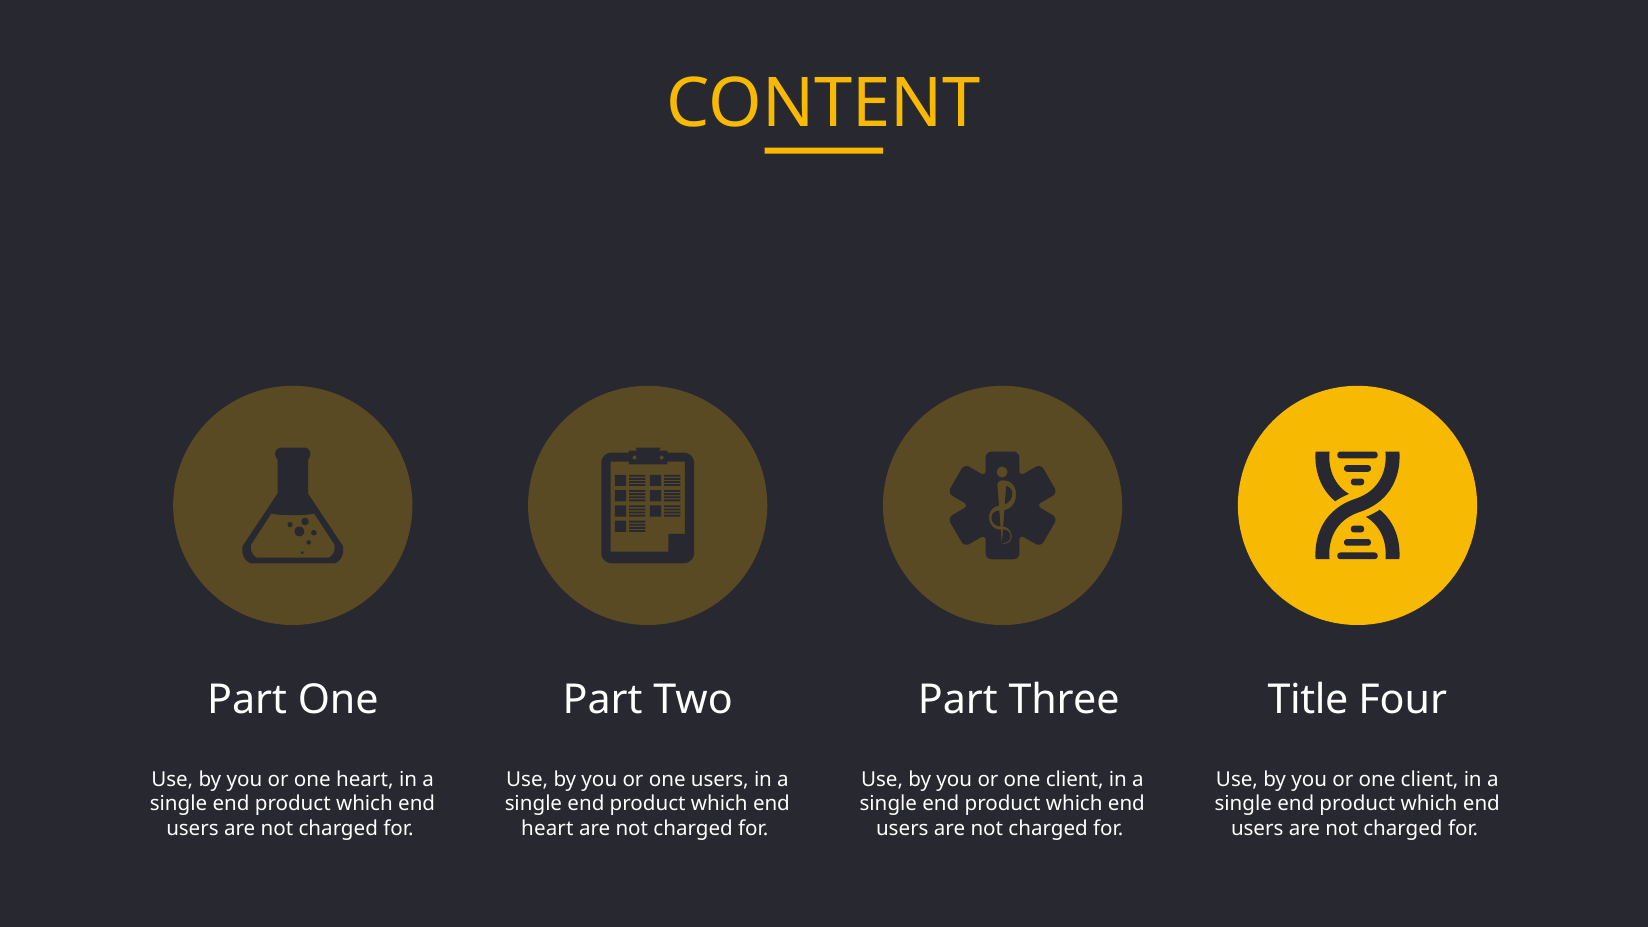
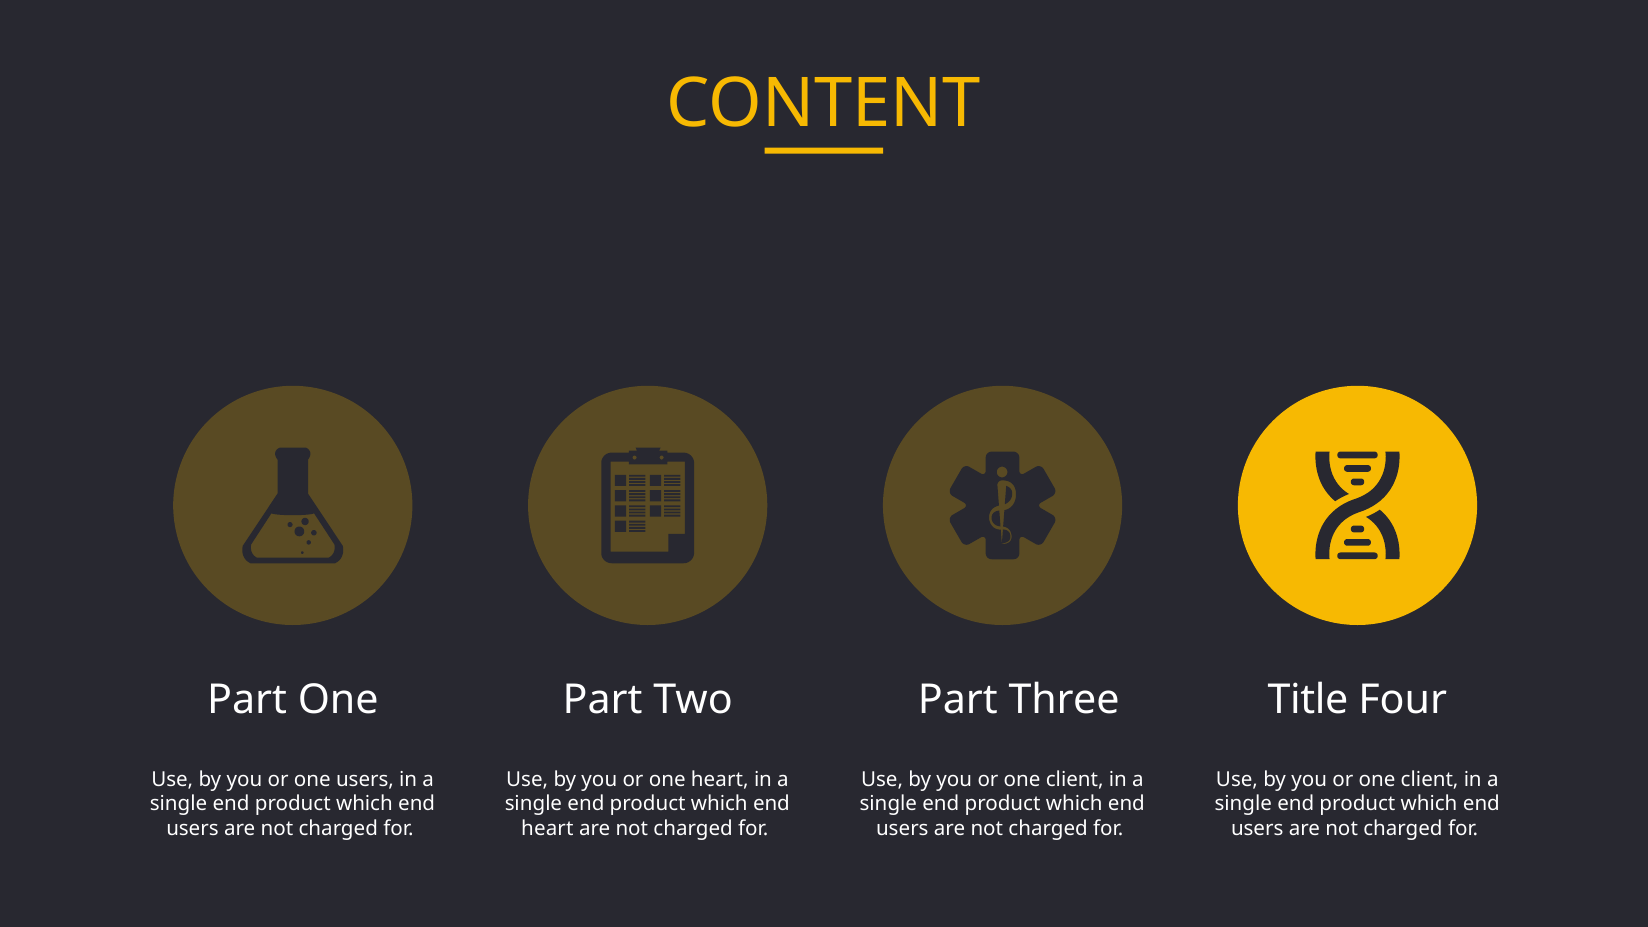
one heart: heart -> users
one users: users -> heart
